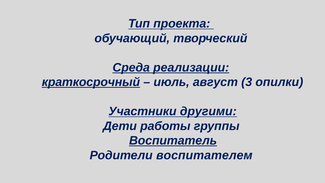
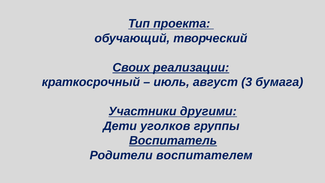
Среда: Среда -> Своих
краткосрочный underline: present -> none
опилки: опилки -> бумага
работы: работы -> уголков
